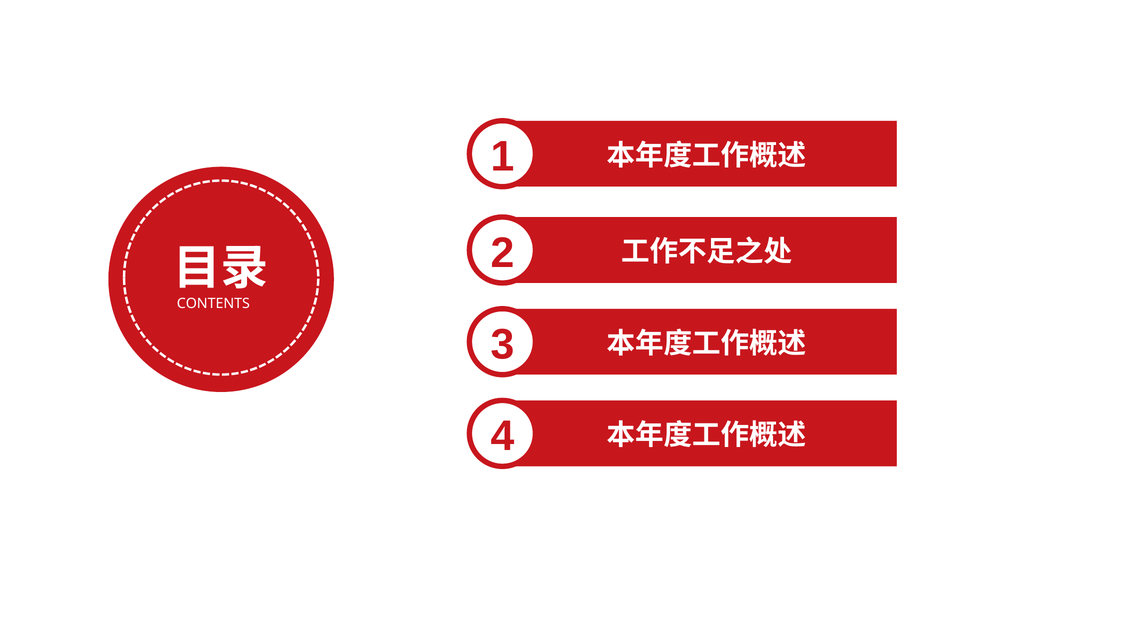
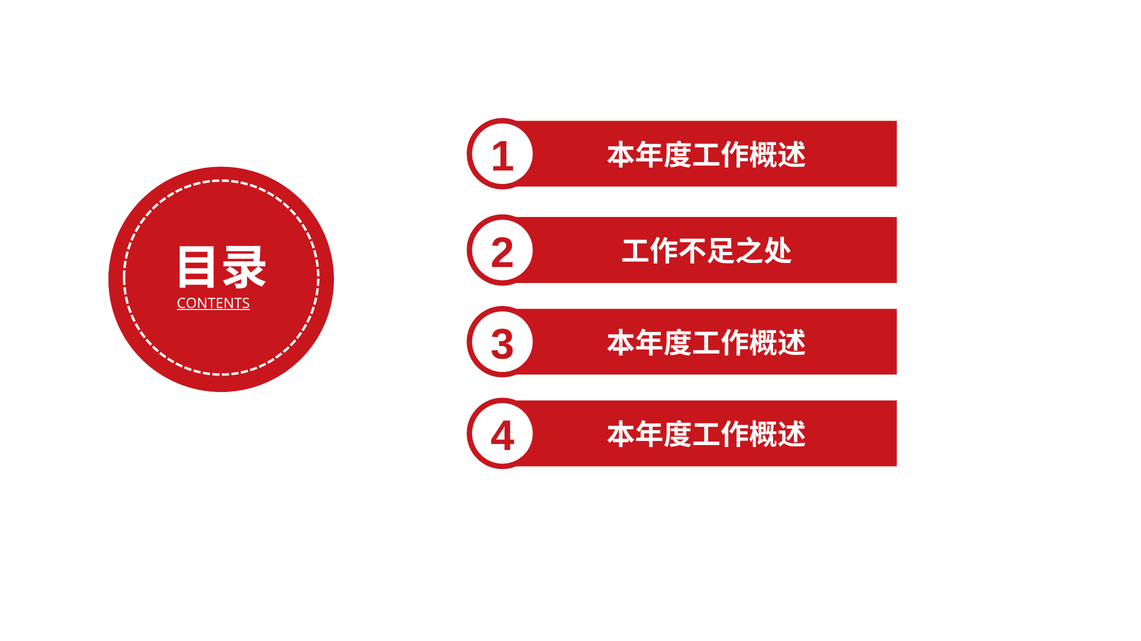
CONTENTS underline: none -> present
